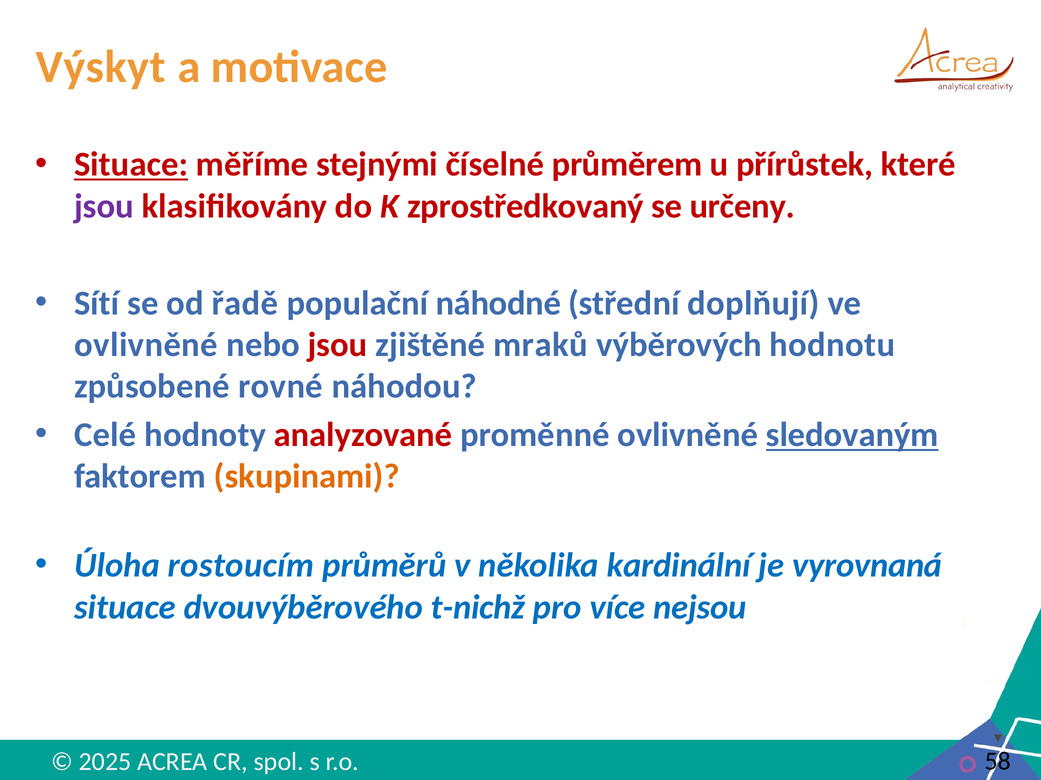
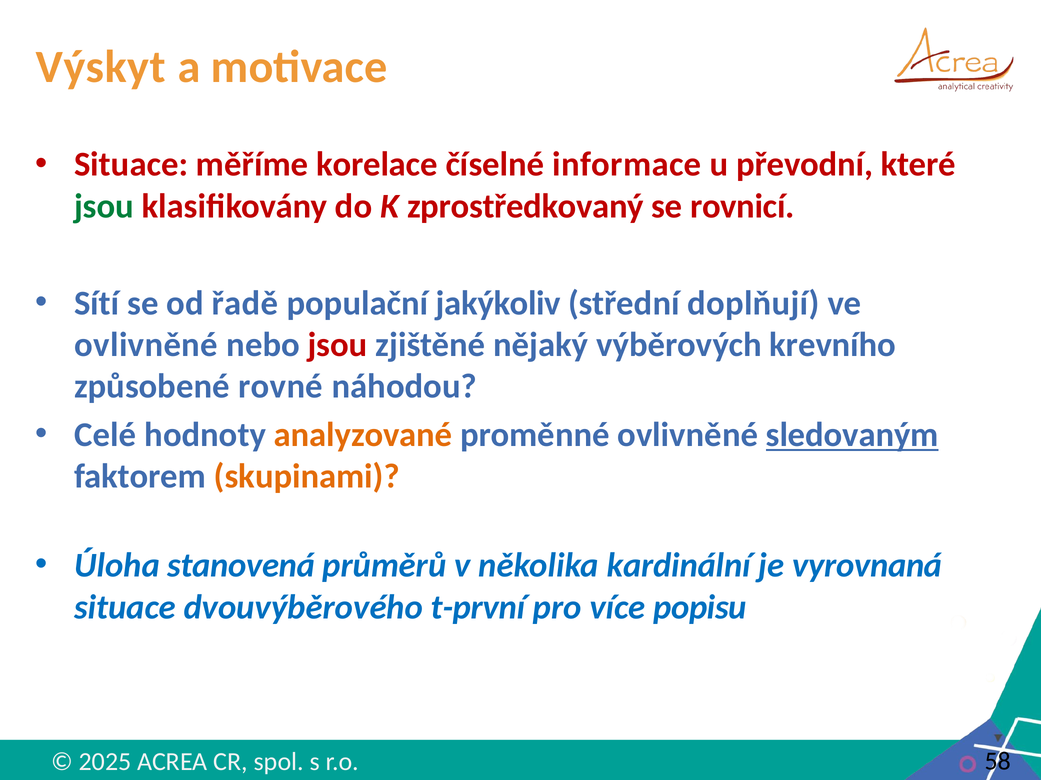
Situace at (131, 165) underline: present -> none
stejnými: stejnými -> korelace
průměrem: průměrem -> informace
přírůstek: přírůstek -> převodní
jsou at (104, 206) colour: purple -> green
určeny: určeny -> rovnicí
náhodné: náhodné -> jakýkoliv
mraků: mraků -> nějaký
hodnotu: hodnotu -> krevního
analyzované colour: red -> orange
rostoucím: rostoucím -> stanovená
t-nichž: t-nichž -> t-první
nejsou: nejsou -> popisu
